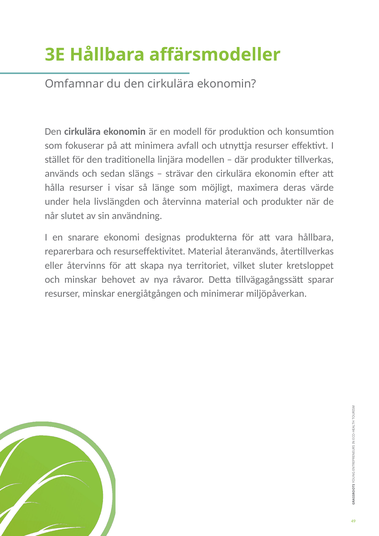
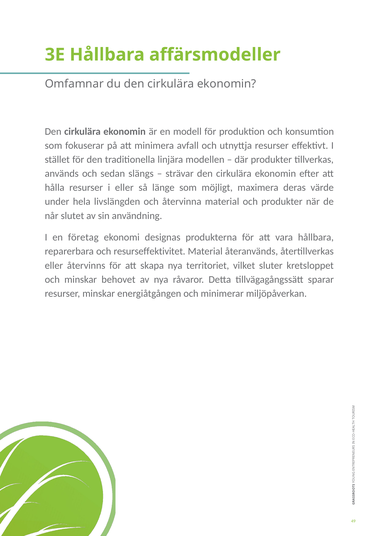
i visar: visar -> eller
snarare: snarare -> företag
